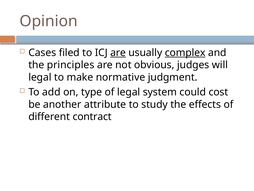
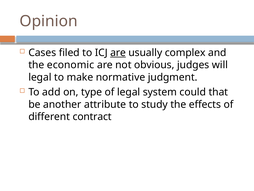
complex underline: present -> none
principles: principles -> economic
cost: cost -> that
